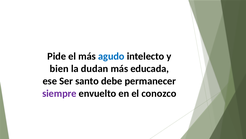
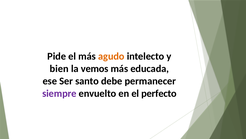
agudo colour: blue -> orange
dudan: dudan -> vemos
conozco: conozco -> perfecto
